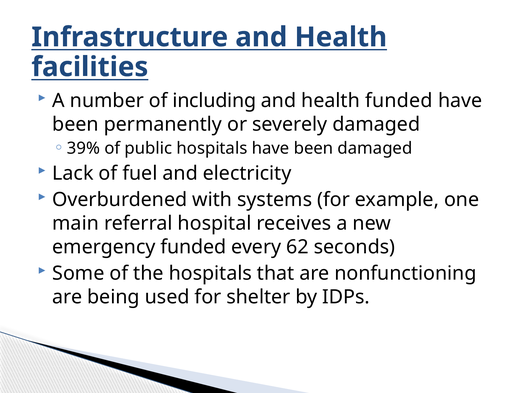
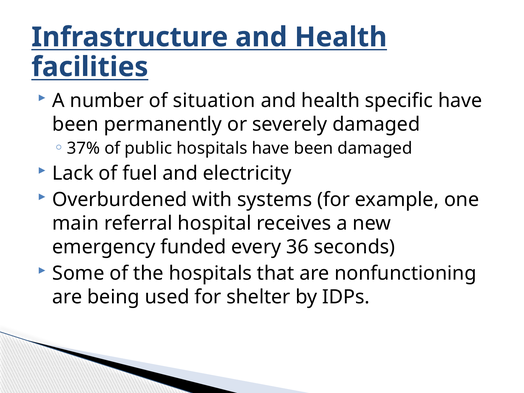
including: including -> situation
health funded: funded -> specific
39%: 39% -> 37%
62: 62 -> 36
